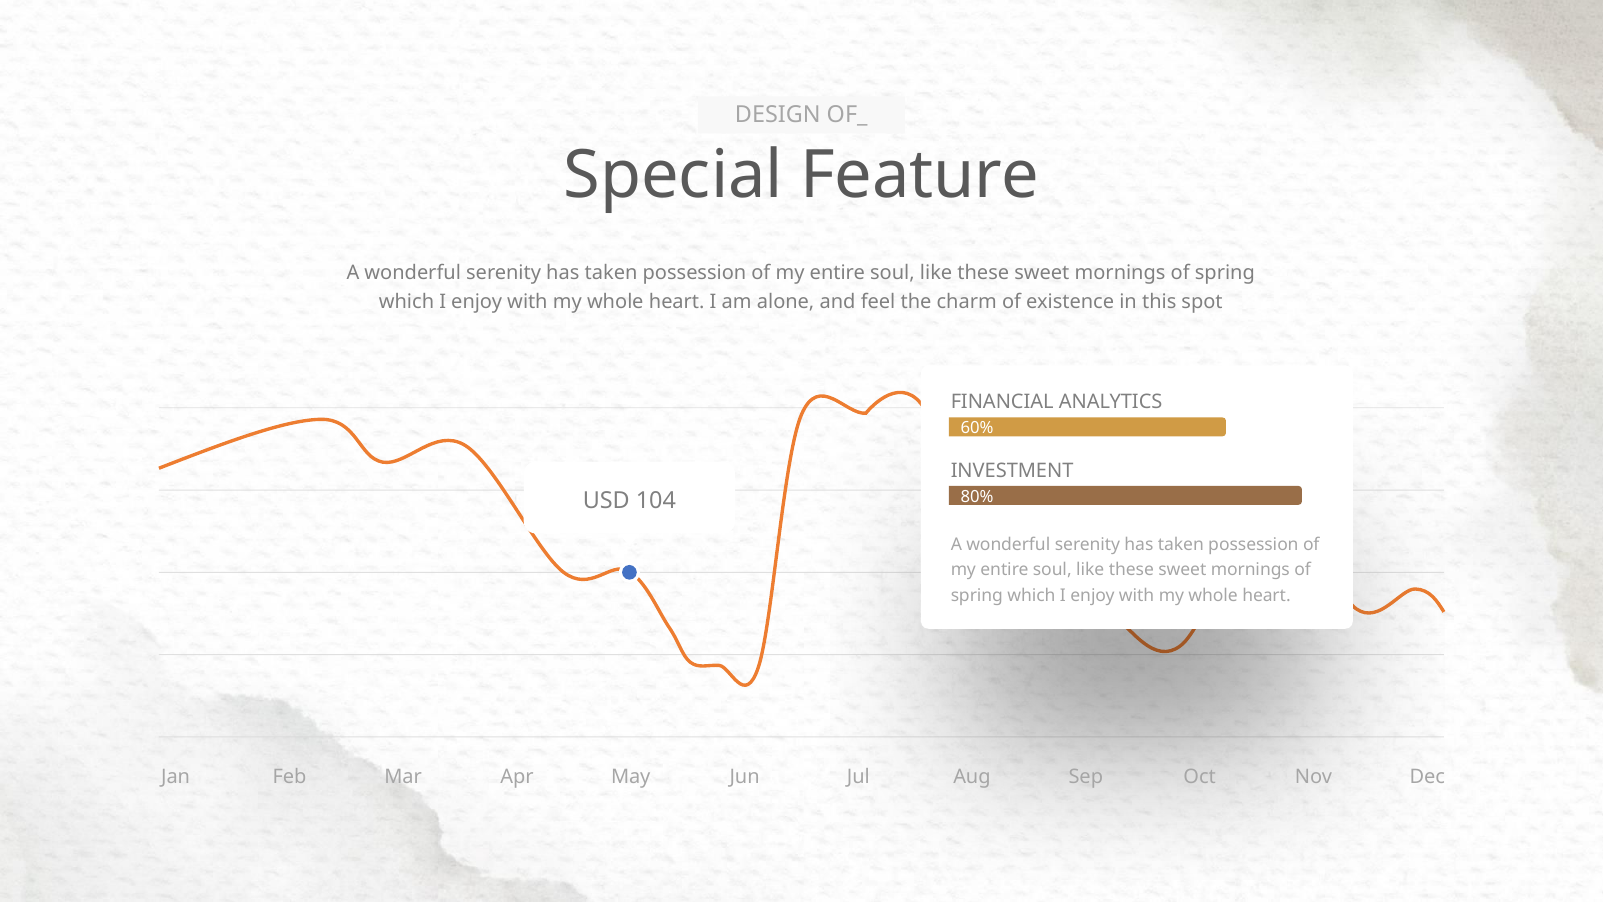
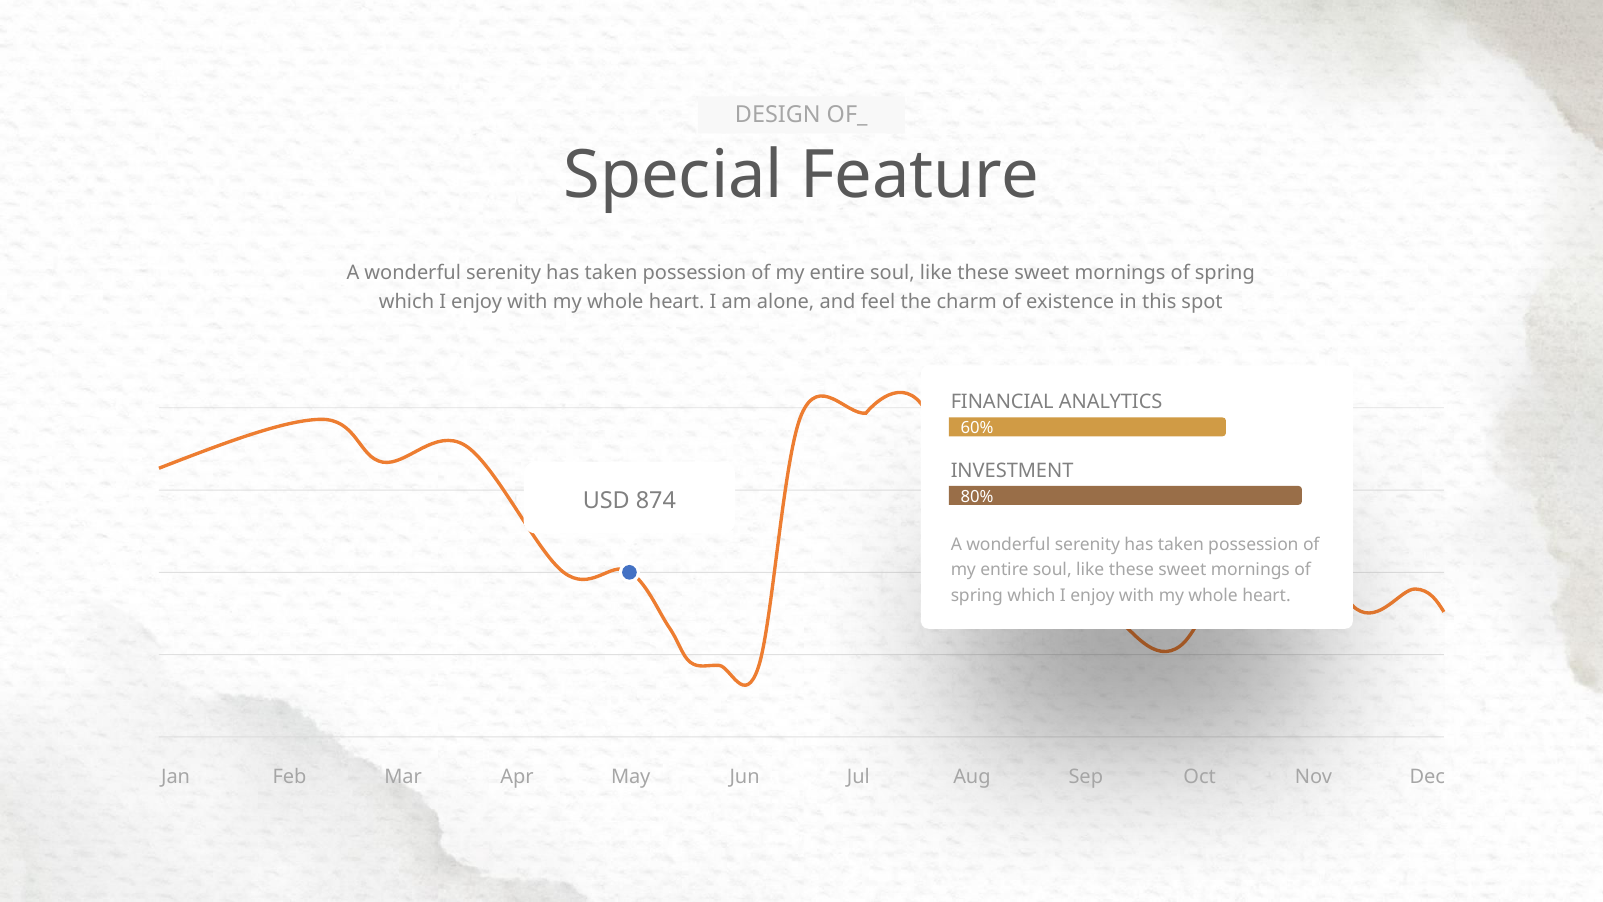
104: 104 -> 874
